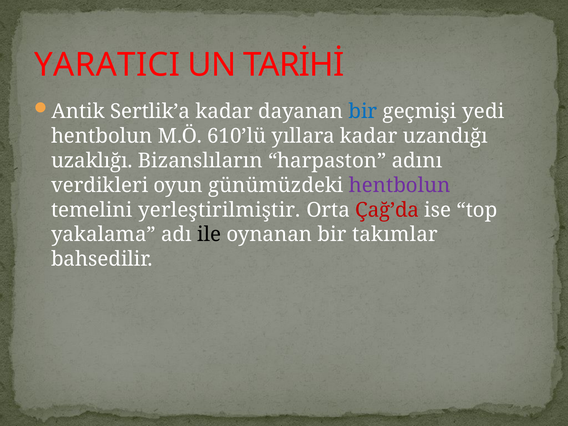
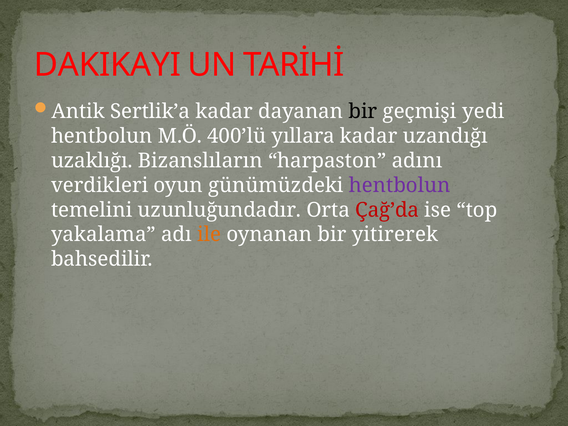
YARATICI: YARATICI -> DAKIKAYI
bir at (363, 111) colour: blue -> black
610’lü: 610’lü -> 400’lü
yerleştirilmiştir: yerleştirilmiştir -> uzunluğundadır
ile colour: black -> orange
takımlar: takımlar -> yitirerek
